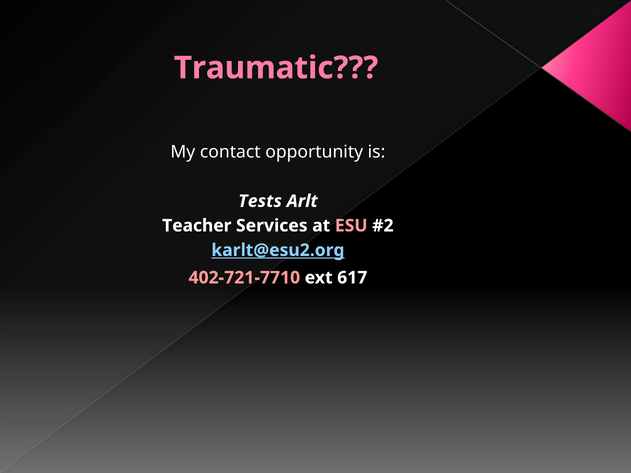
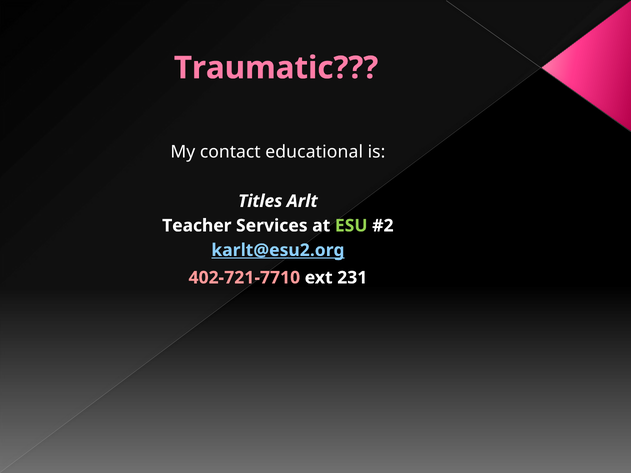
opportunity: opportunity -> educational
Tests: Tests -> Titles
ESU colour: pink -> light green
617: 617 -> 231
